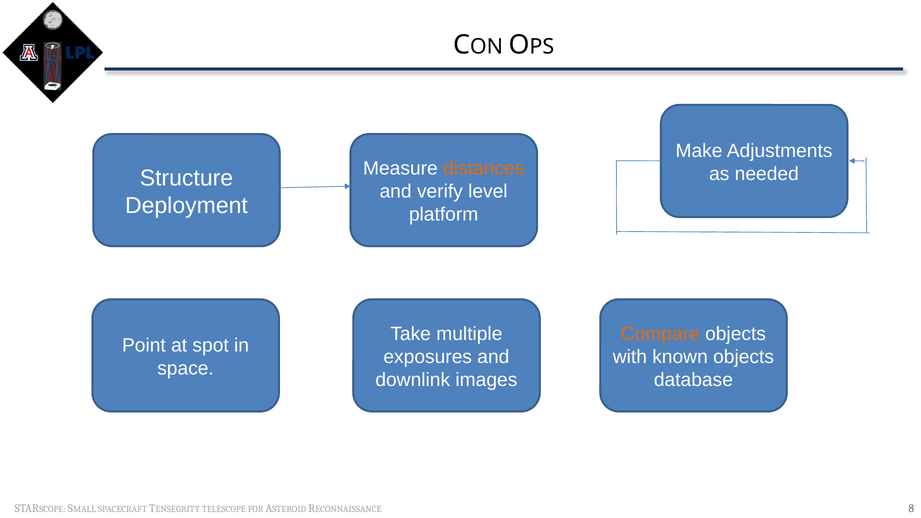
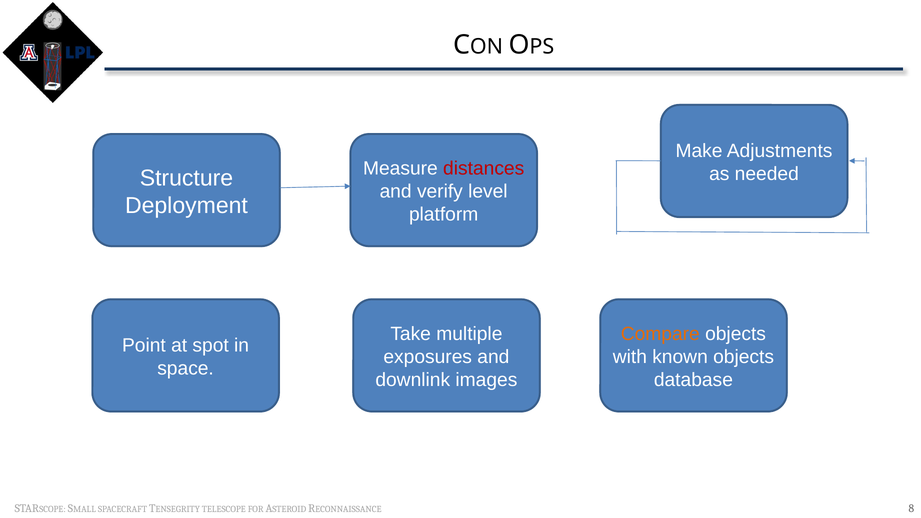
distances colour: orange -> red
